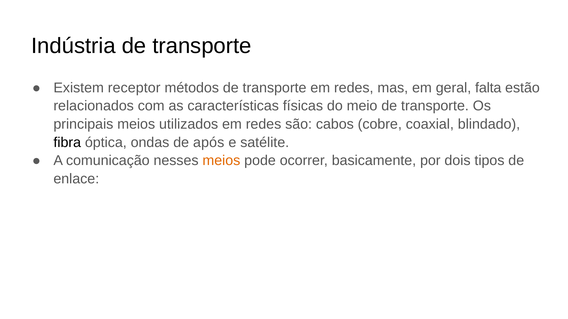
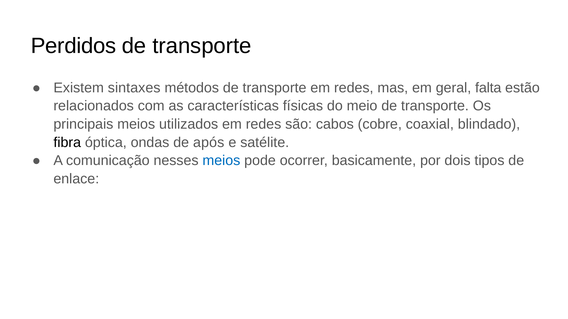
Indústria: Indústria -> Perdidos
receptor: receptor -> sintaxes
meios at (221, 161) colour: orange -> blue
